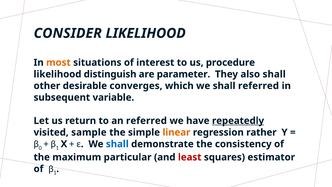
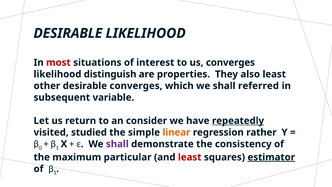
CONSIDER at (68, 33): CONSIDER -> DESIRABLE
most colour: orange -> red
us procedure: procedure -> converges
parameter: parameter -> properties
also shall: shall -> least
an referred: referred -> consider
sample: sample -> studied
shall at (117, 144) colour: blue -> purple
estimator underline: none -> present
